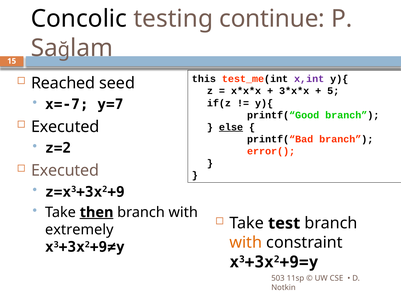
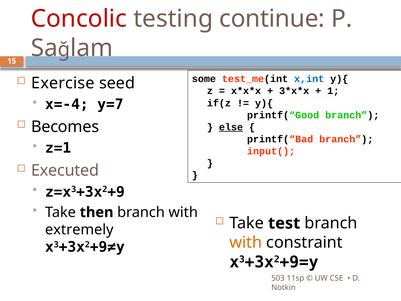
Concolic colour: black -> red
this: this -> some
x,int colour: purple -> blue
Reached: Reached -> Exercise
5: 5 -> 1
x=-7: x=-7 -> x=-4
Executed at (65, 127): Executed -> Becomes
z=2: z=2 -> z=1
error(: error( -> input(
then underline: present -> none
